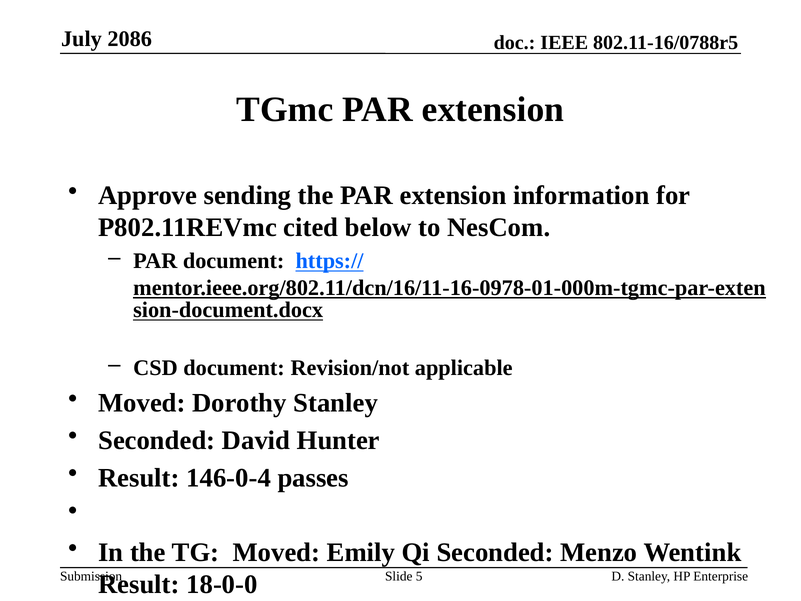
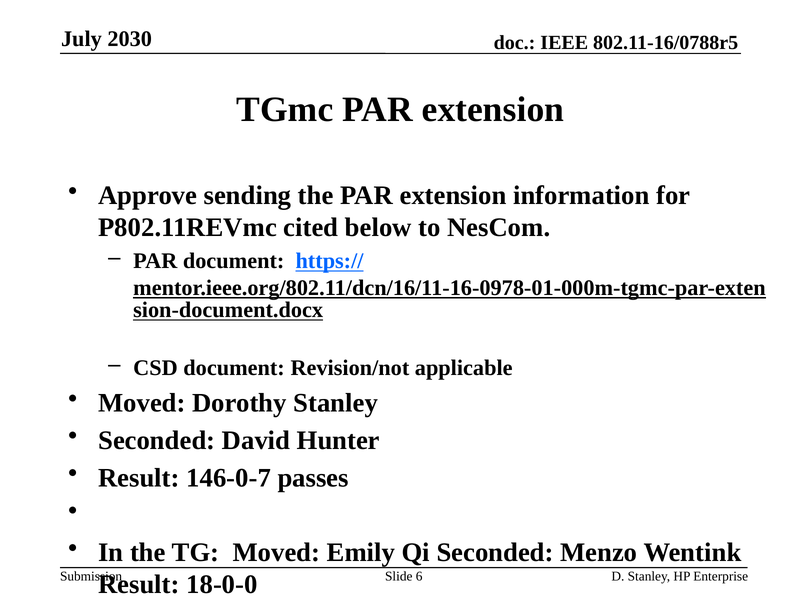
2086: 2086 -> 2030
146-0-4: 146-0-4 -> 146-0-7
5: 5 -> 6
